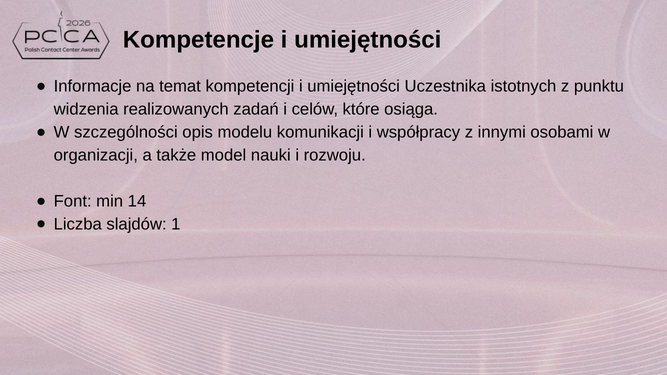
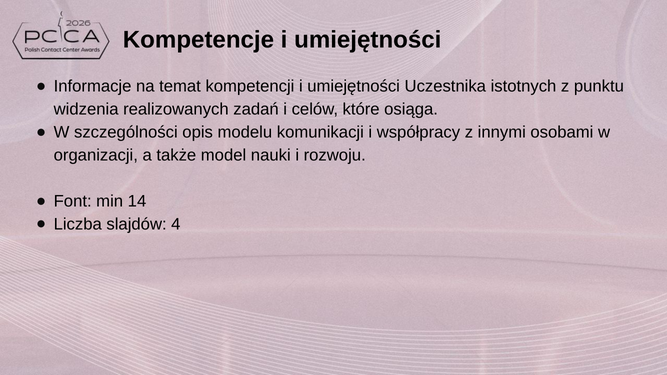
1: 1 -> 4
